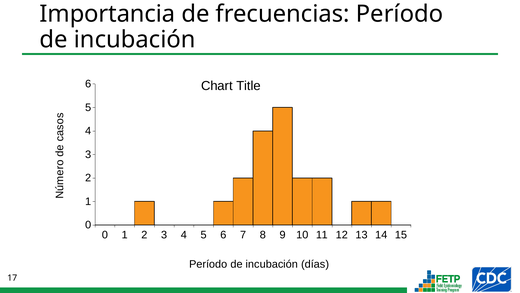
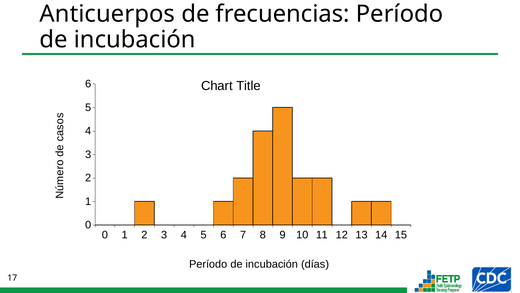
Importancia: Importancia -> Anticuerpos
